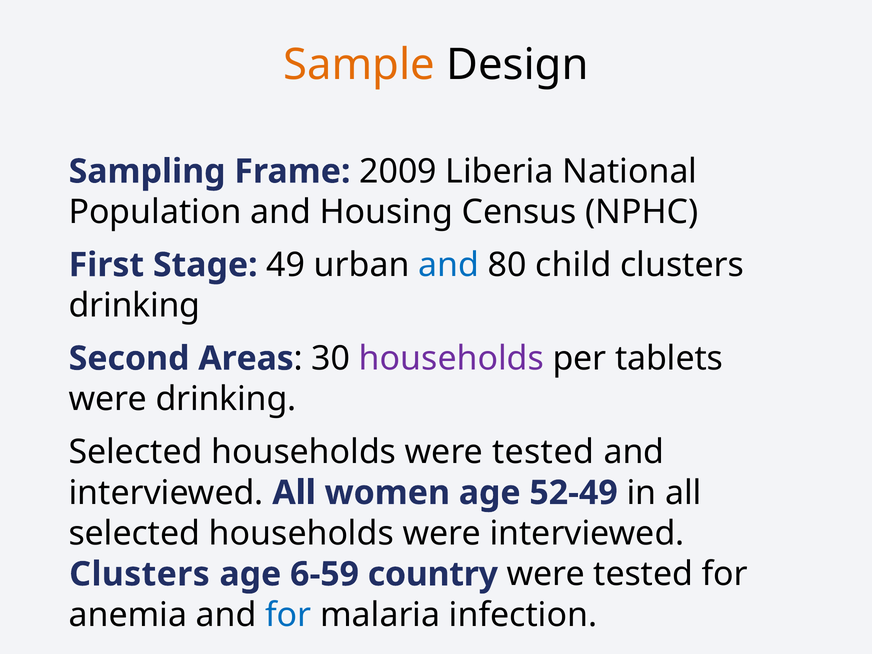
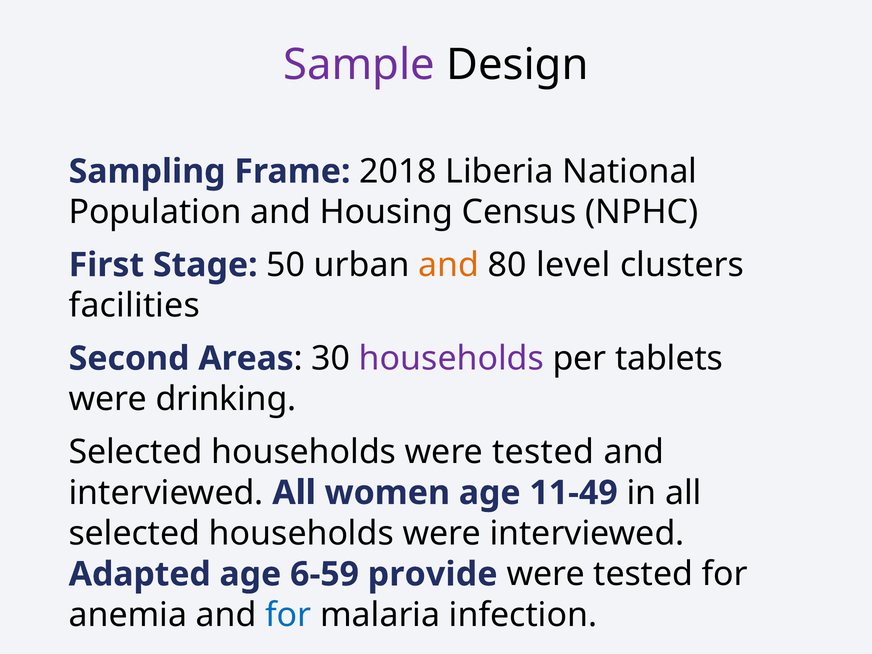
Sample colour: orange -> purple
2009: 2009 -> 2018
49: 49 -> 50
and at (449, 265) colour: blue -> orange
child: child -> level
drinking at (135, 306): drinking -> facilities
52-49: 52-49 -> 11-49
Clusters at (139, 574): Clusters -> Adapted
country: country -> provide
